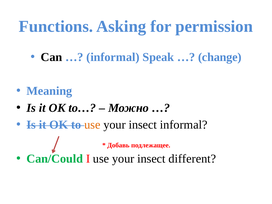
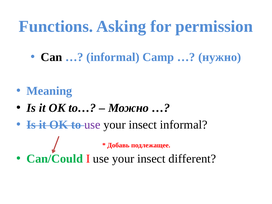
Speak: Speak -> Camp
change: change -> нужно
use at (92, 125) colour: orange -> purple
